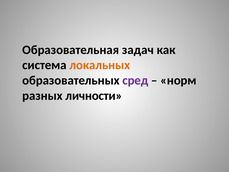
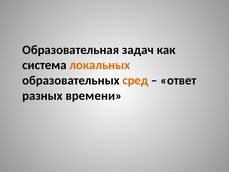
сред colour: purple -> orange
норм: норм -> ответ
личности: личности -> времени
